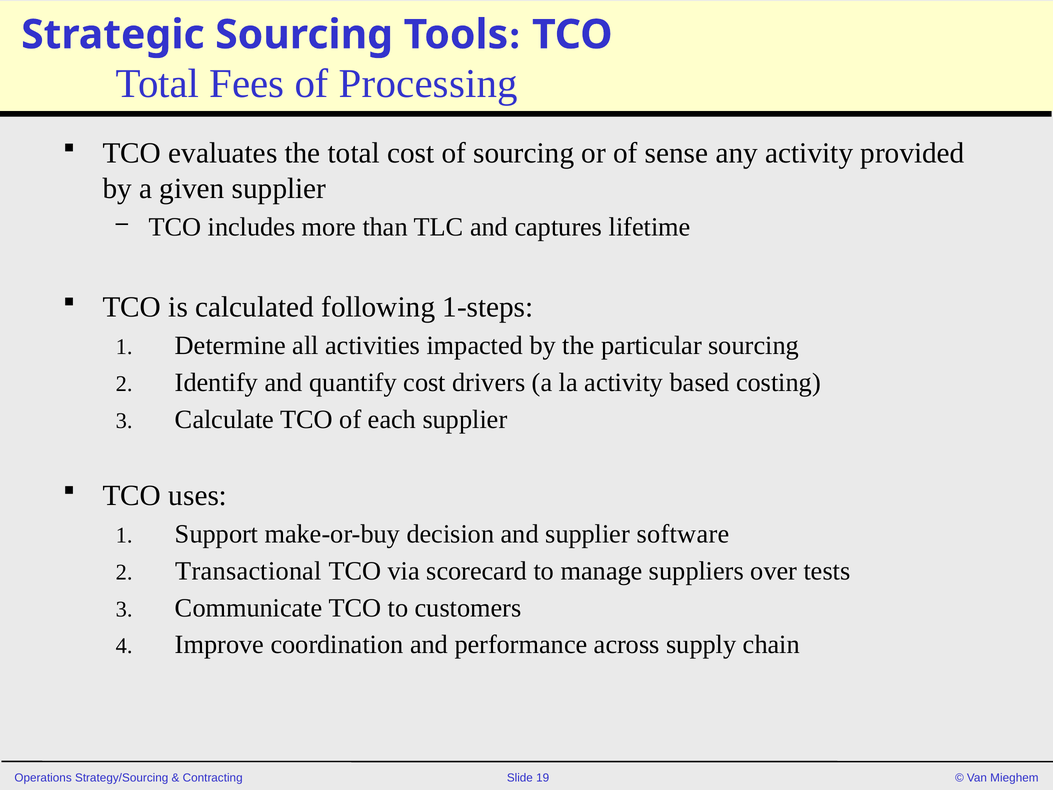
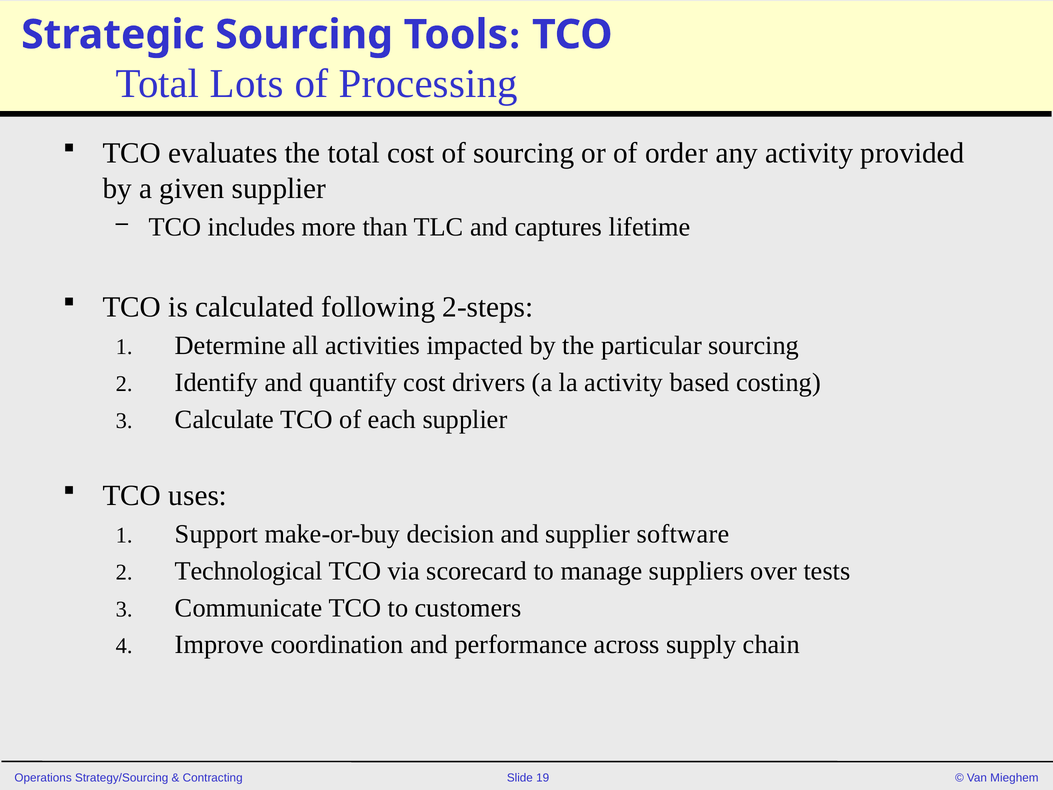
Fees: Fees -> Lots
sense: sense -> order
1-steps: 1-steps -> 2-steps
Transactional: Transactional -> Technological
